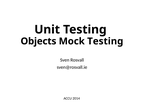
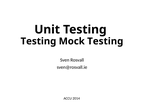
Objects at (38, 41): Objects -> Testing
